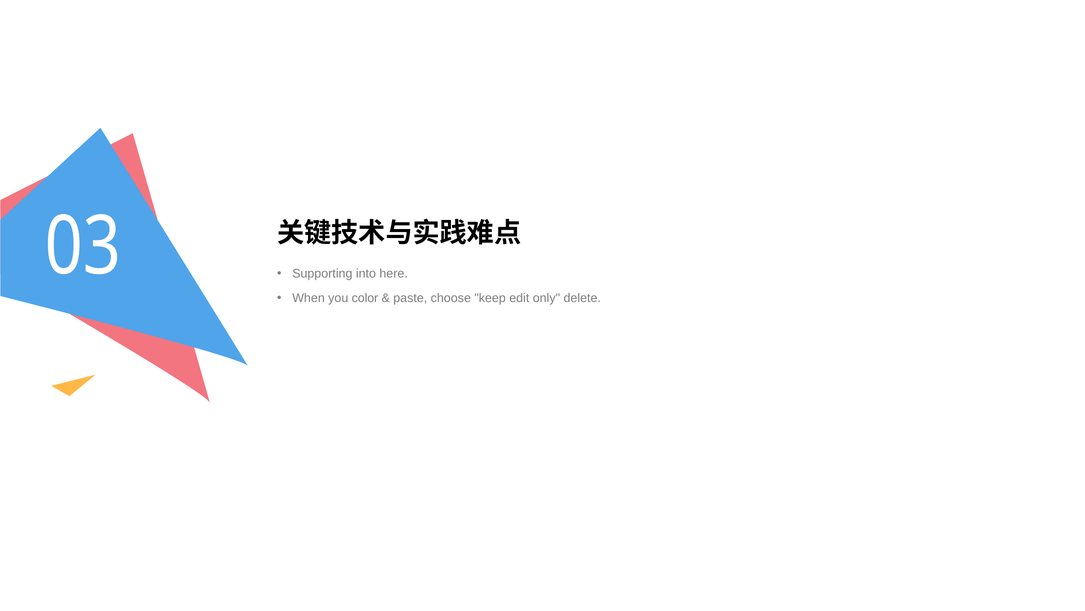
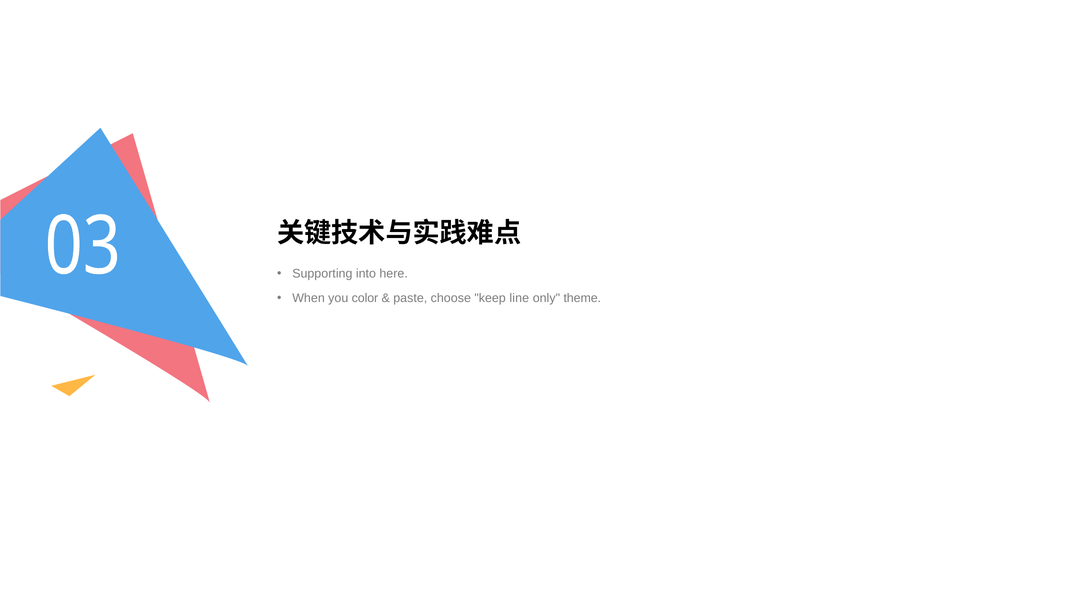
edit: edit -> line
delete: delete -> theme
